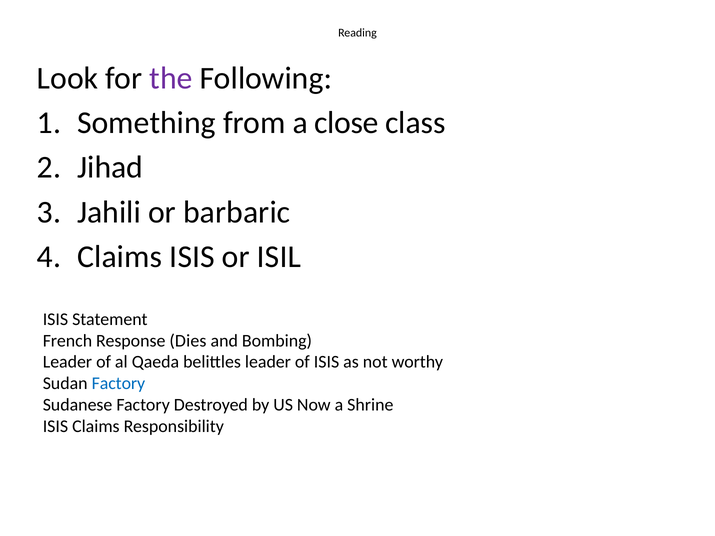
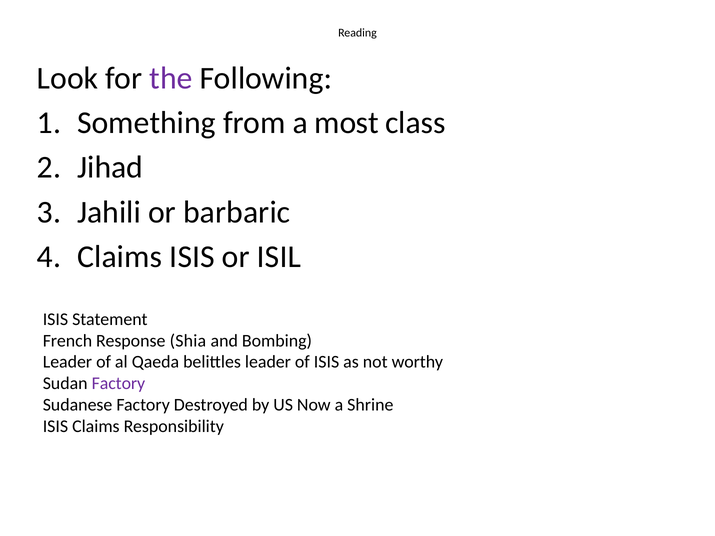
close: close -> most
Dies: Dies -> Shia
Factory at (118, 384) colour: blue -> purple
